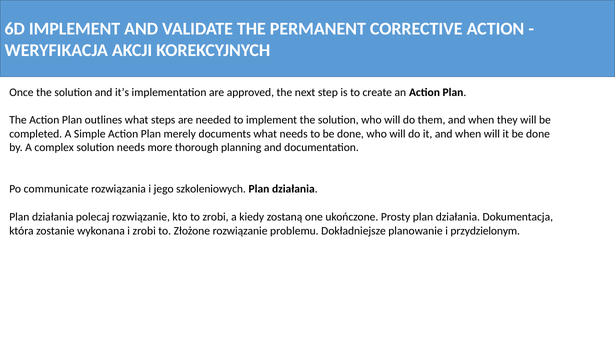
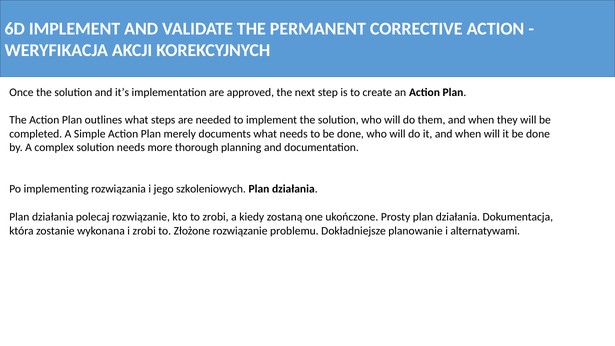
communicate: communicate -> implementing
przydzielonym: przydzielonym -> alternatywami
